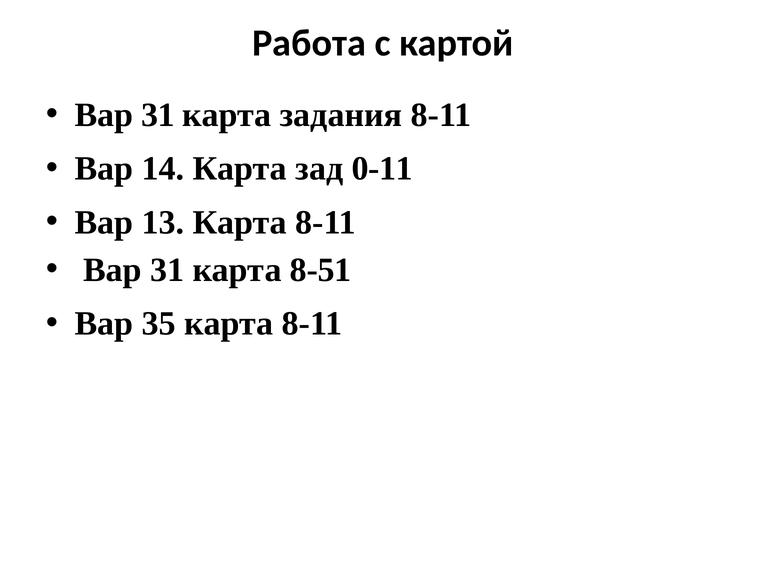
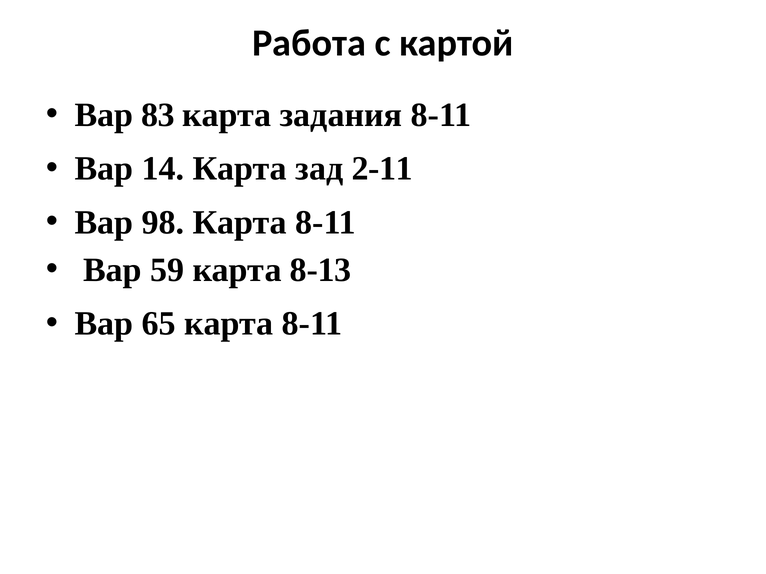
31 at (158, 115): 31 -> 83
0-11: 0-11 -> 2-11
13: 13 -> 98
31 at (167, 270): 31 -> 59
8-51: 8-51 -> 8-13
35: 35 -> 65
